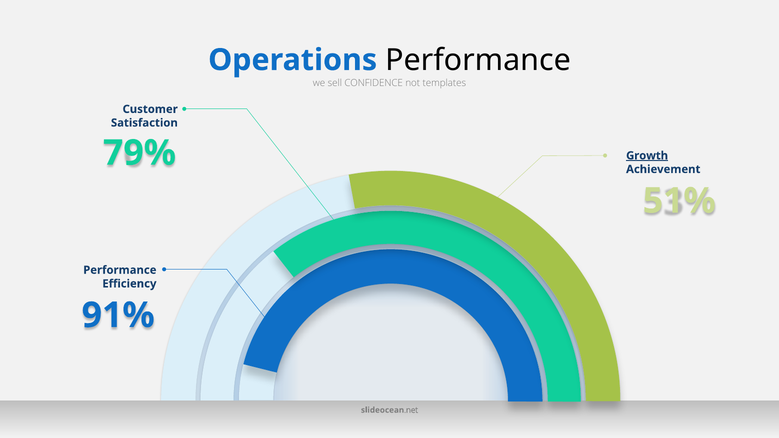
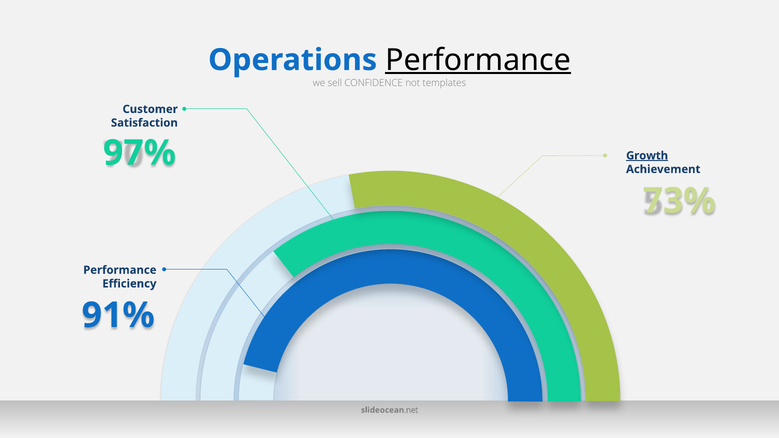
Performance at (478, 60) underline: none -> present
79%: 79% -> 97%
51%: 51% -> 73%
